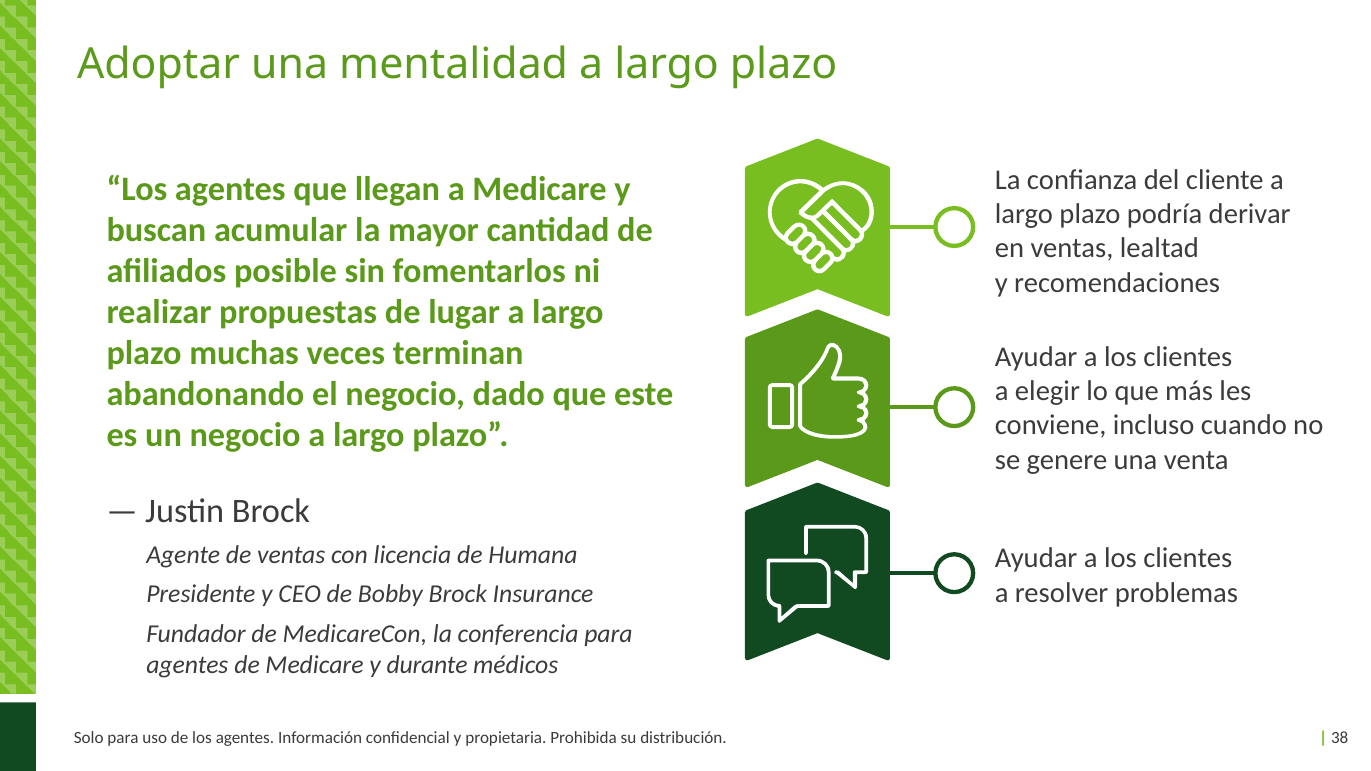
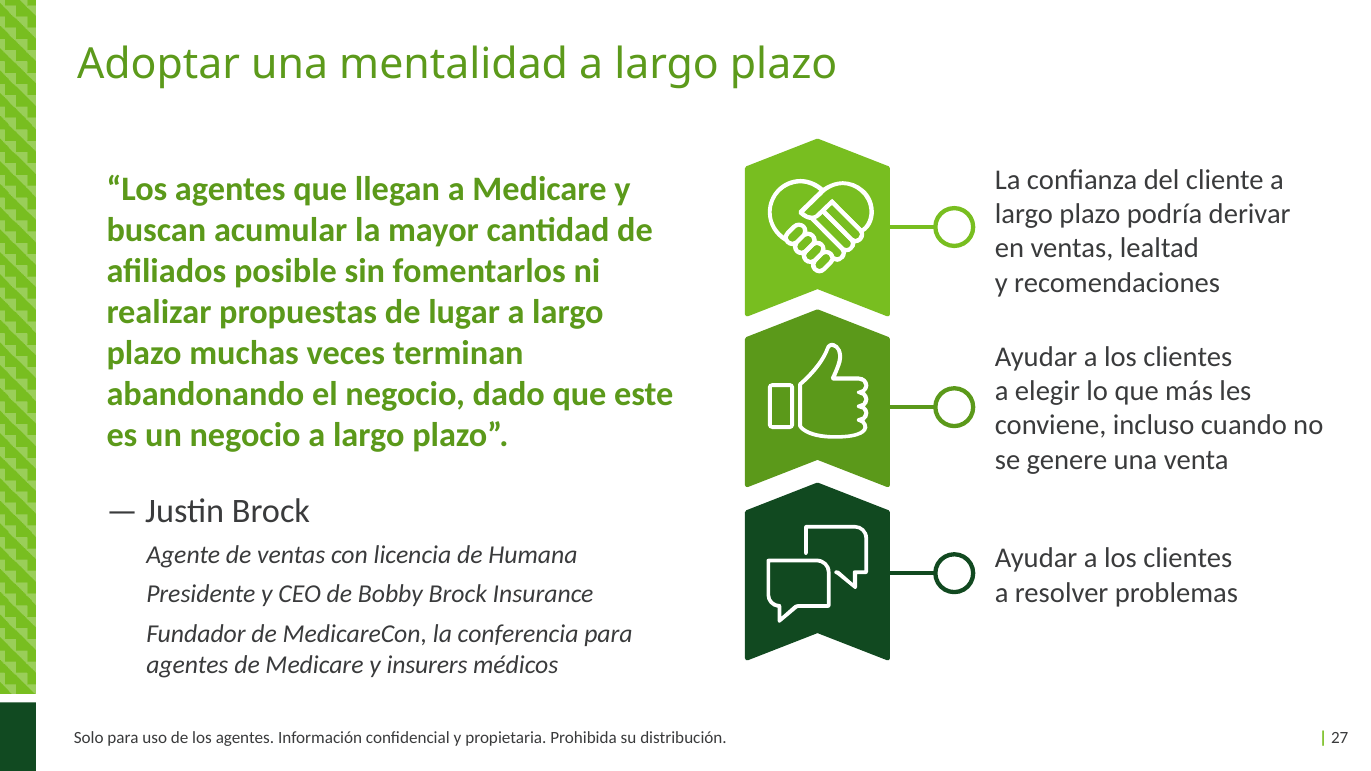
durante: durante -> insurers
38: 38 -> 27
